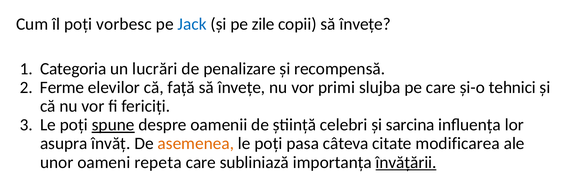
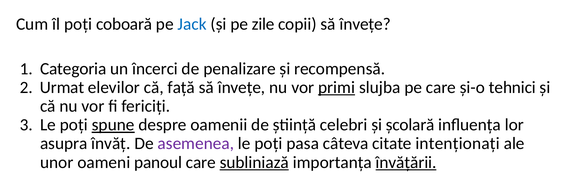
vorbesc: vorbesc -> coboară
lucrări: lucrări -> încerci
Ferme: Ferme -> Urmat
primi underline: none -> present
sarcina: sarcina -> școlară
asemenea colour: orange -> purple
modificarea: modificarea -> intenționați
repeta: repeta -> panoul
subliniază underline: none -> present
